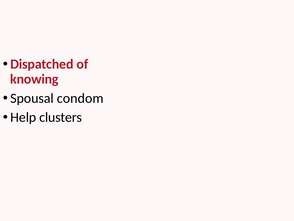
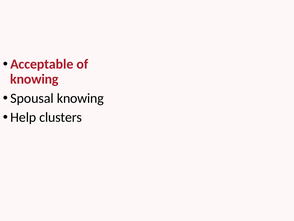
Dispatched: Dispatched -> Acceptable
Spousal condom: condom -> knowing
